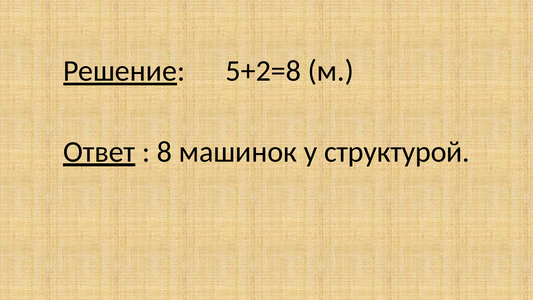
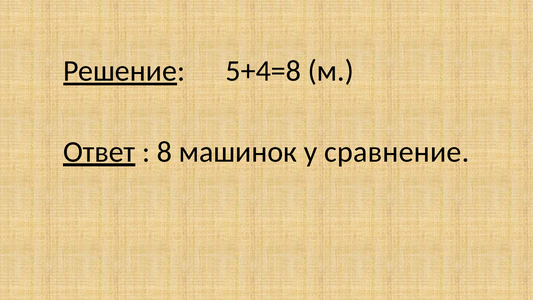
5+2=8: 5+2=8 -> 5+4=8
структурой: структурой -> сравнение
